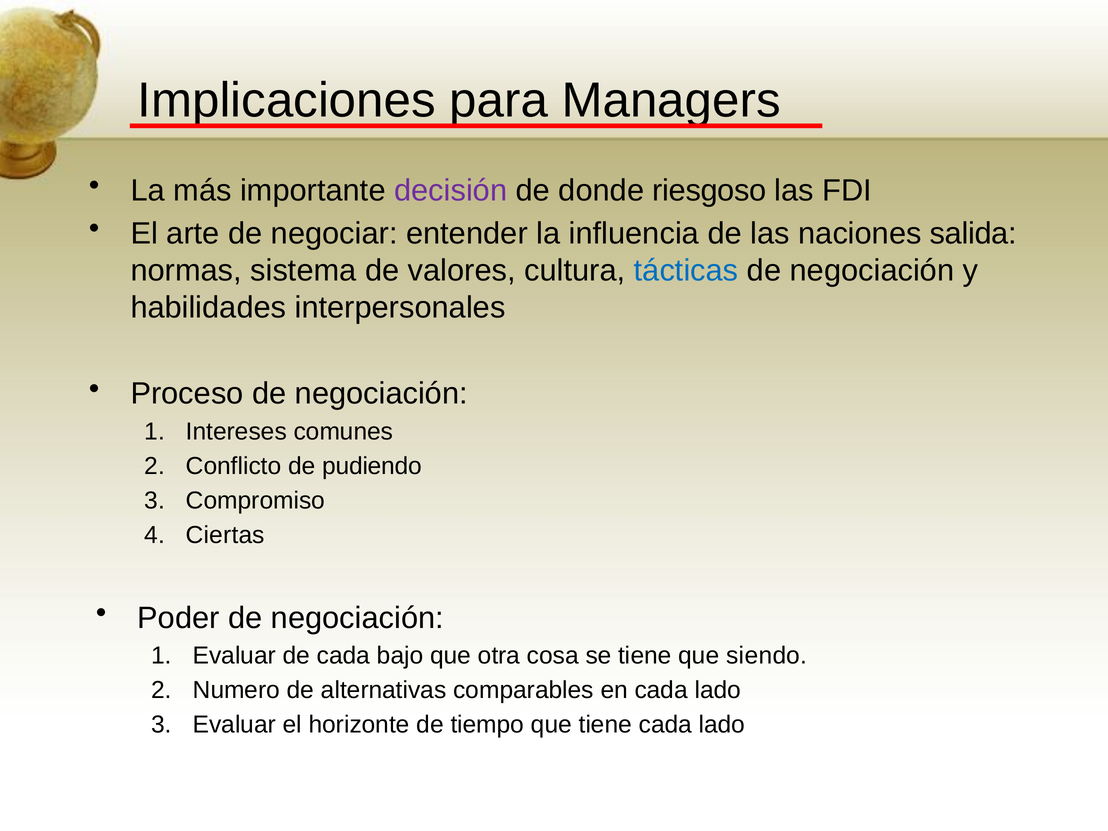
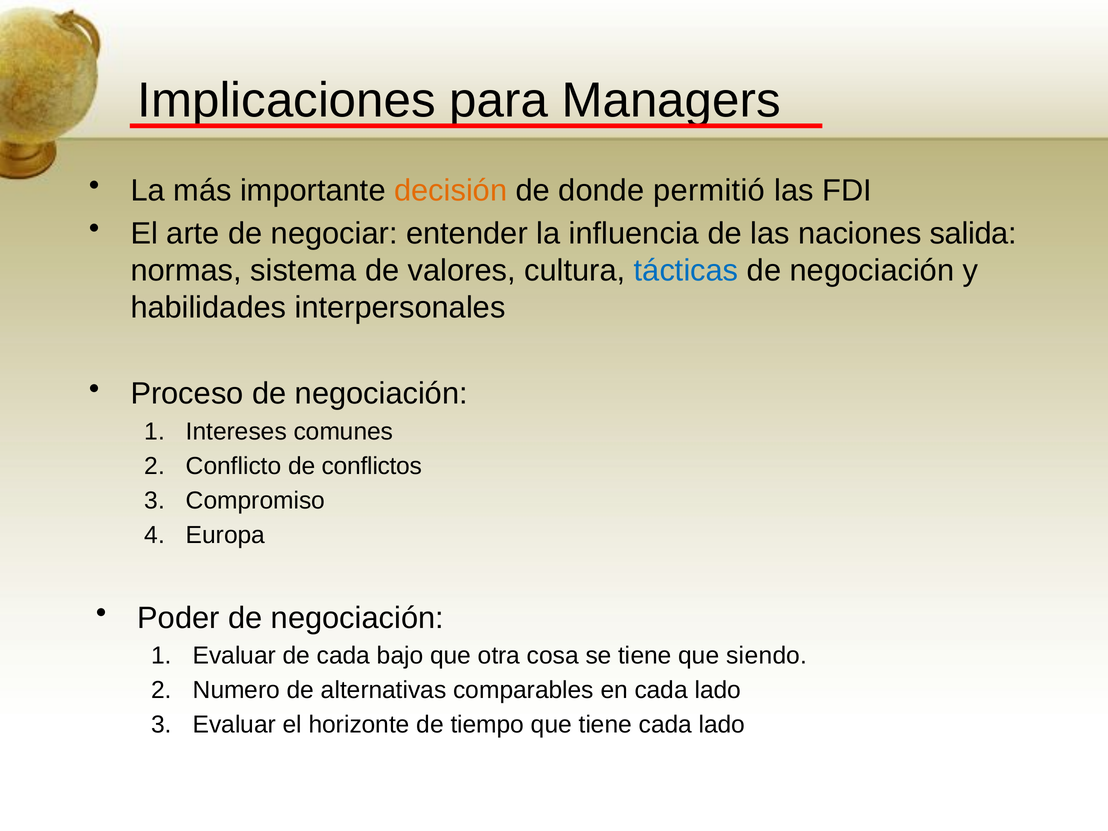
decisión colour: purple -> orange
riesgoso: riesgoso -> permitió
pudiendo: pudiendo -> conflictos
Ciertas: Ciertas -> Europa
